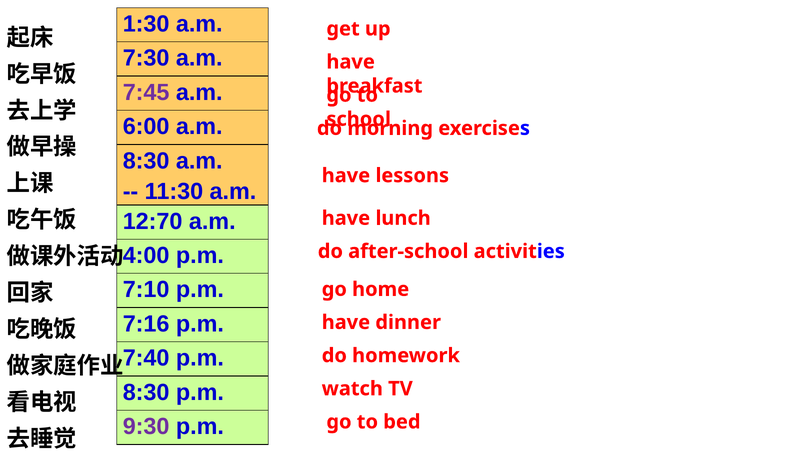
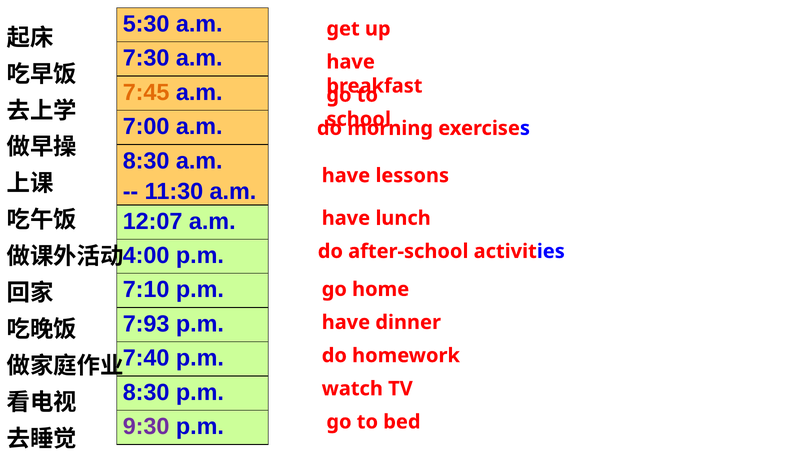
1:30: 1:30 -> 5:30
7:45 colour: purple -> orange
6:00: 6:00 -> 7:00
12:70: 12:70 -> 12:07
7:16: 7:16 -> 7:93
